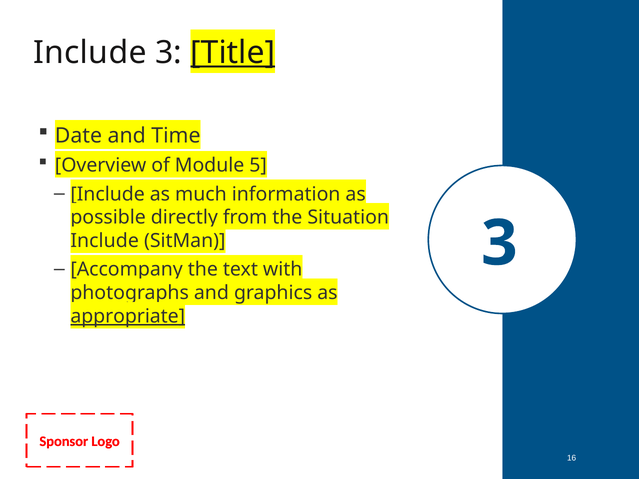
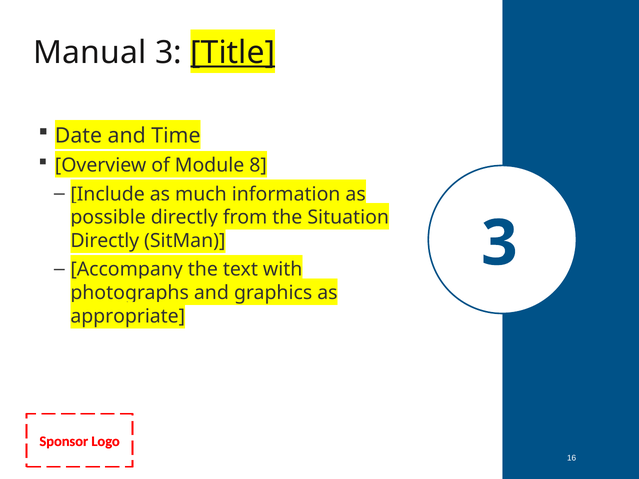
Include at (90, 53): Include -> Manual
5: 5 -> 8
Include at (105, 241): Include -> Directly
appropriate underline: present -> none
